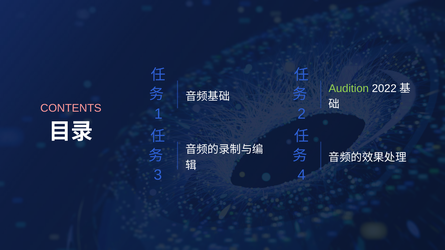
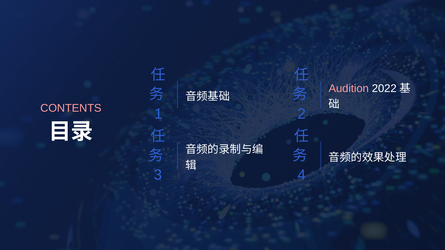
Audition colour: light green -> pink
